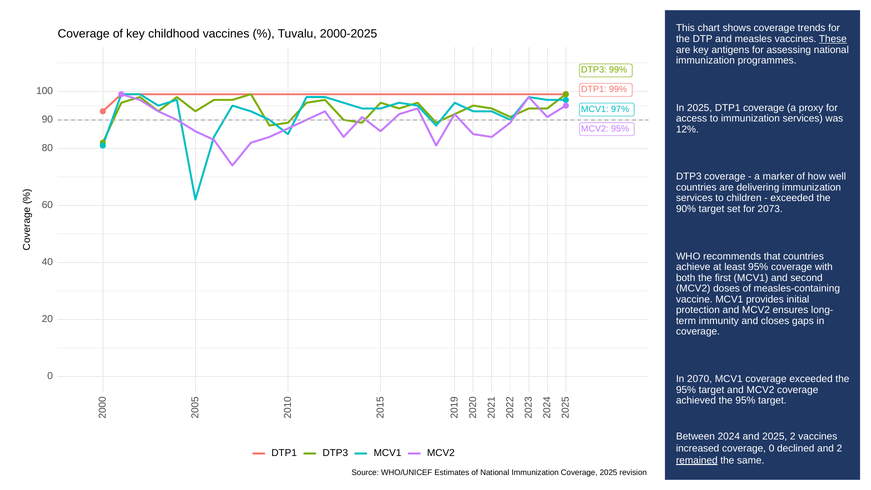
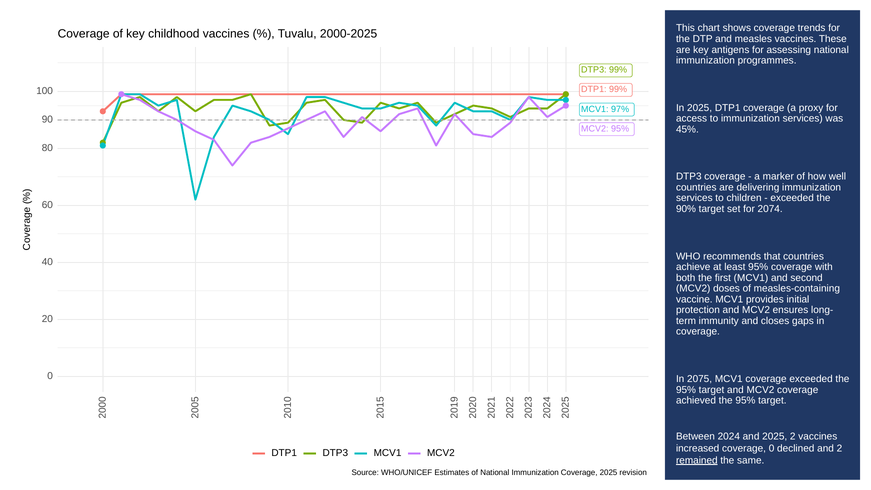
These underline: present -> none
12%: 12% -> 45%
2073: 2073 -> 2074
2070: 2070 -> 2075
